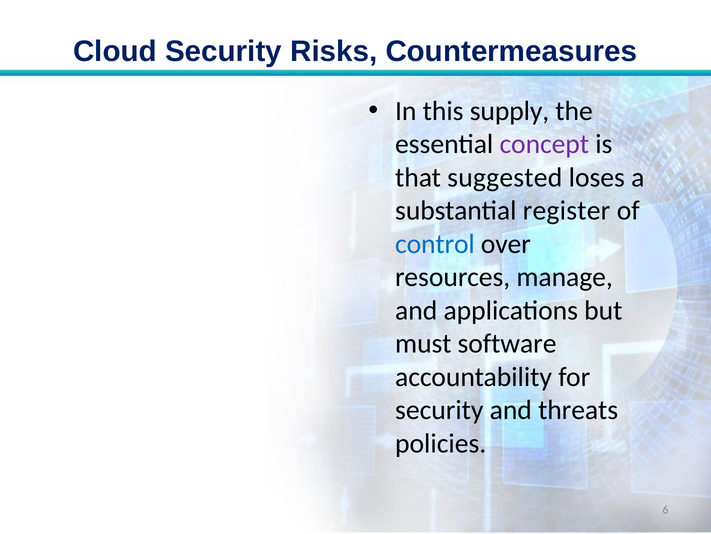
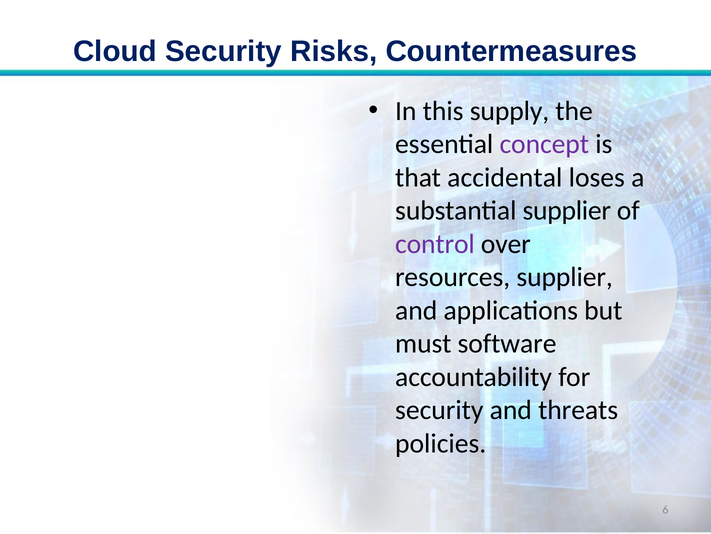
suggested: suggested -> accidental
substantial register: register -> supplier
control colour: blue -> purple
resources manage: manage -> supplier
